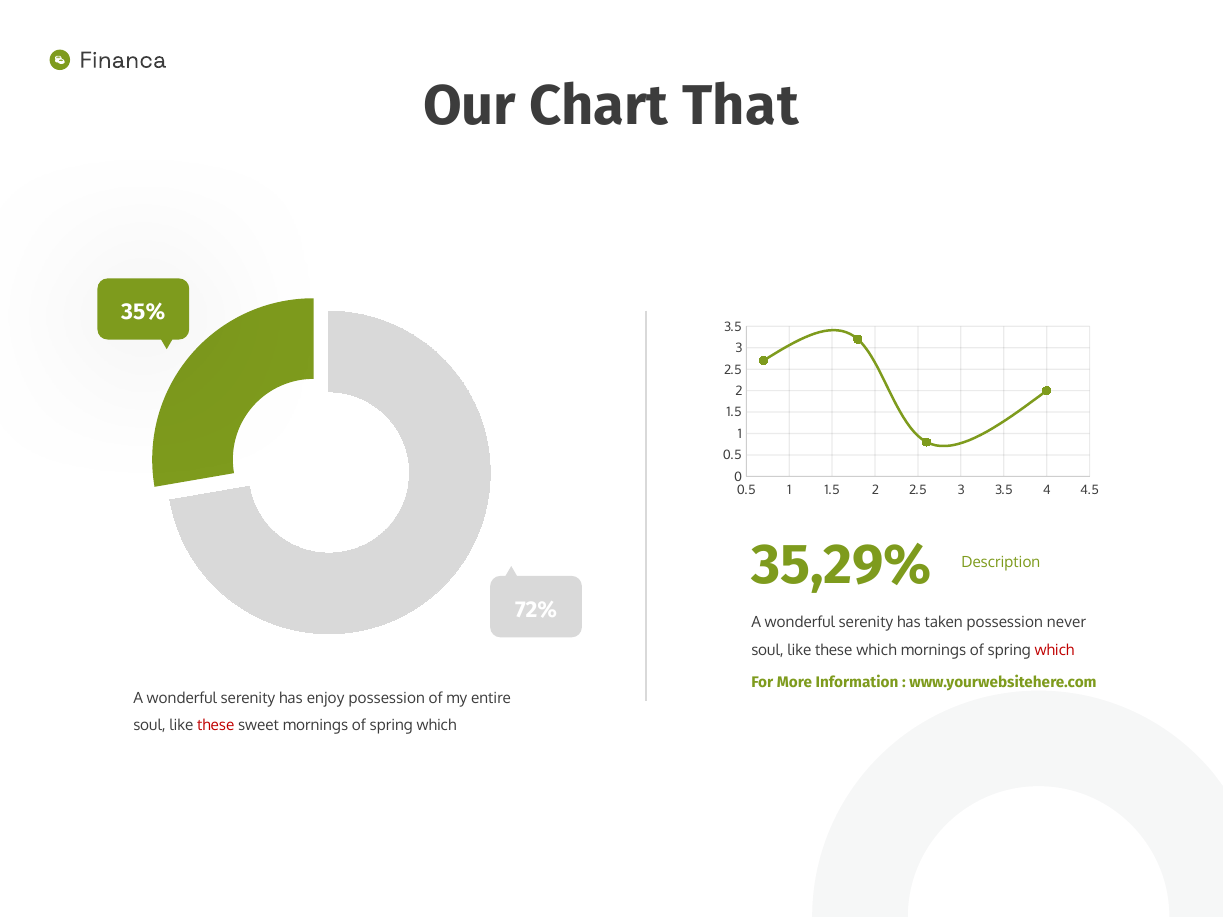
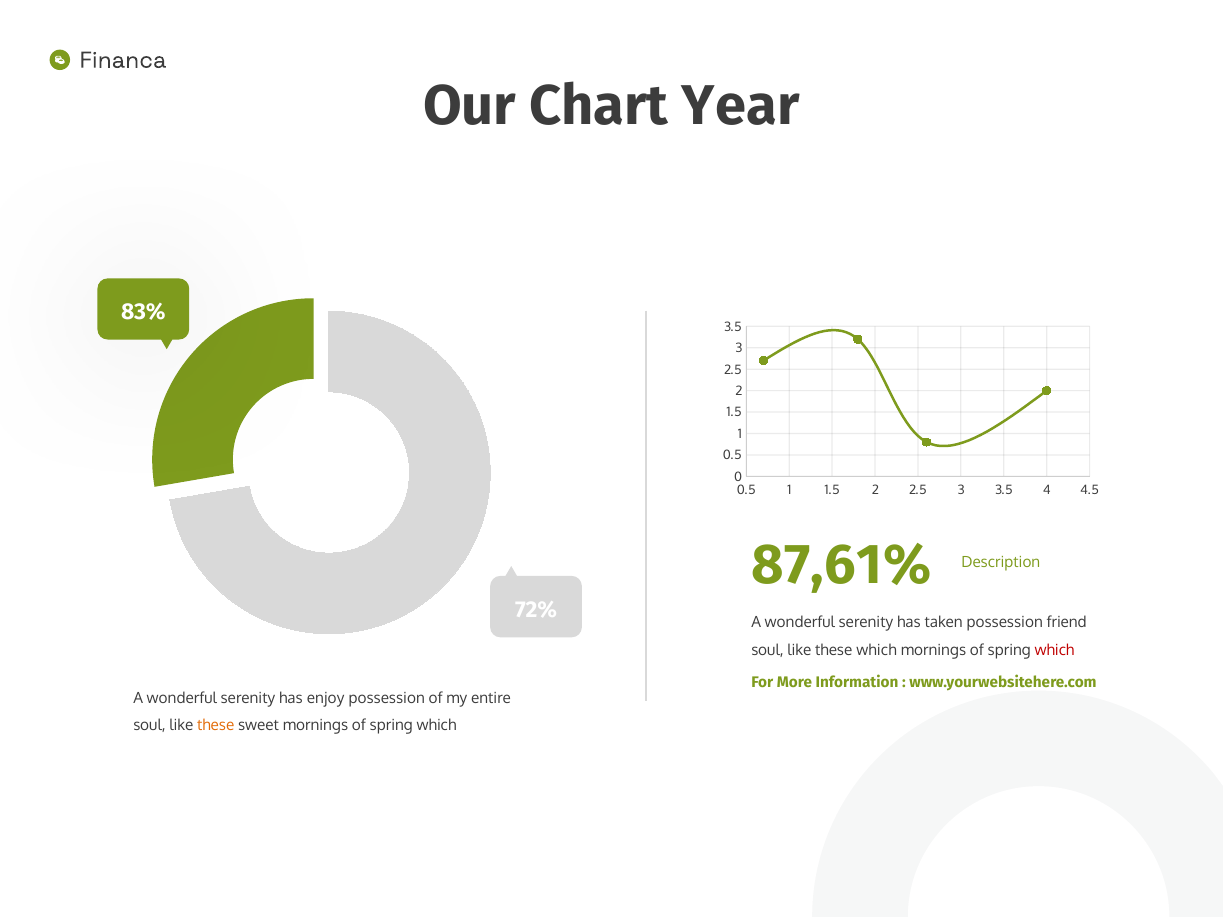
That: That -> Year
35%: 35% -> 83%
35,29%: 35,29% -> 87,61%
never: never -> friend
these at (216, 726) colour: red -> orange
